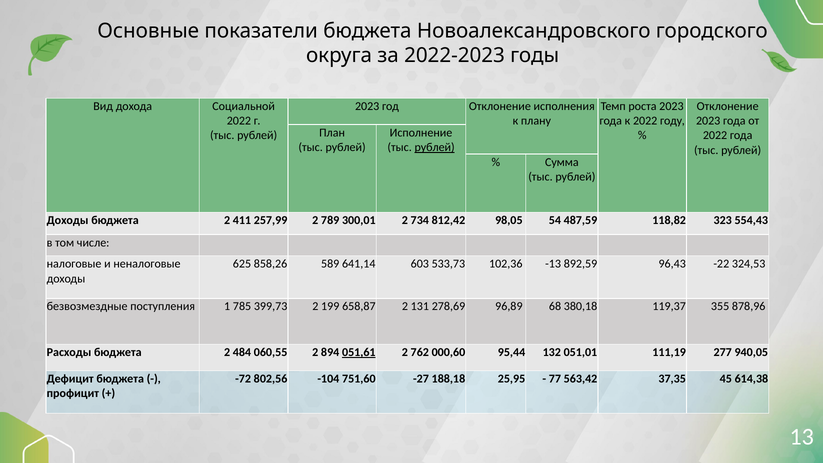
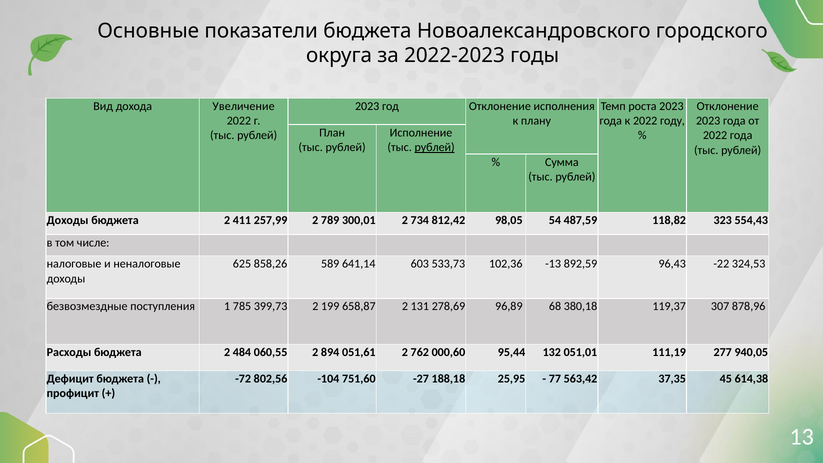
Социальной: Социальной -> Увеличение
355: 355 -> 307
051,61 underline: present -> none
